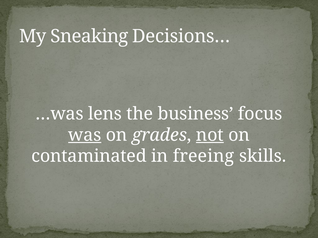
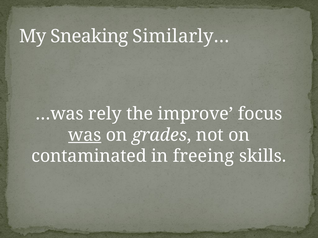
Decisions…: Decisions… -> Similarly…
lens: lens -> rely
business: business -> improve
not underline: present -> none
